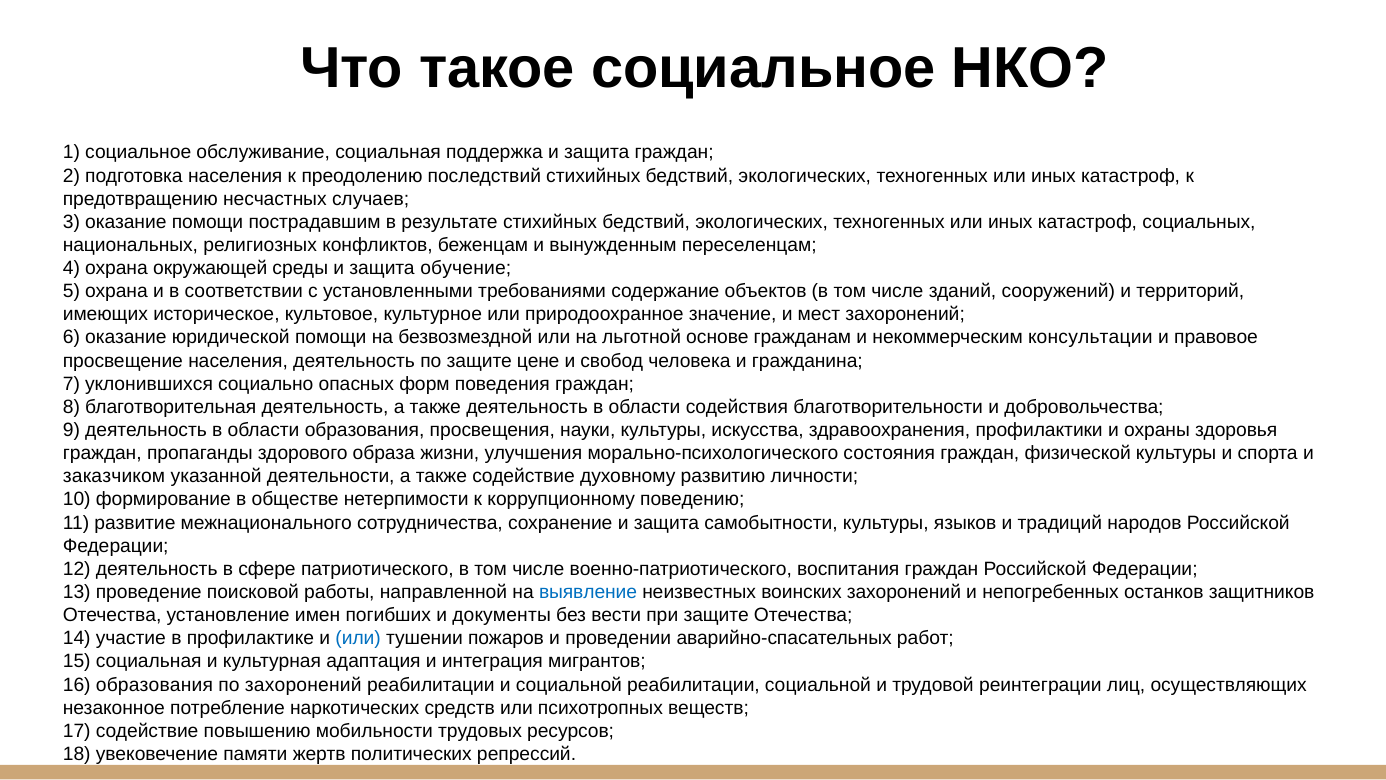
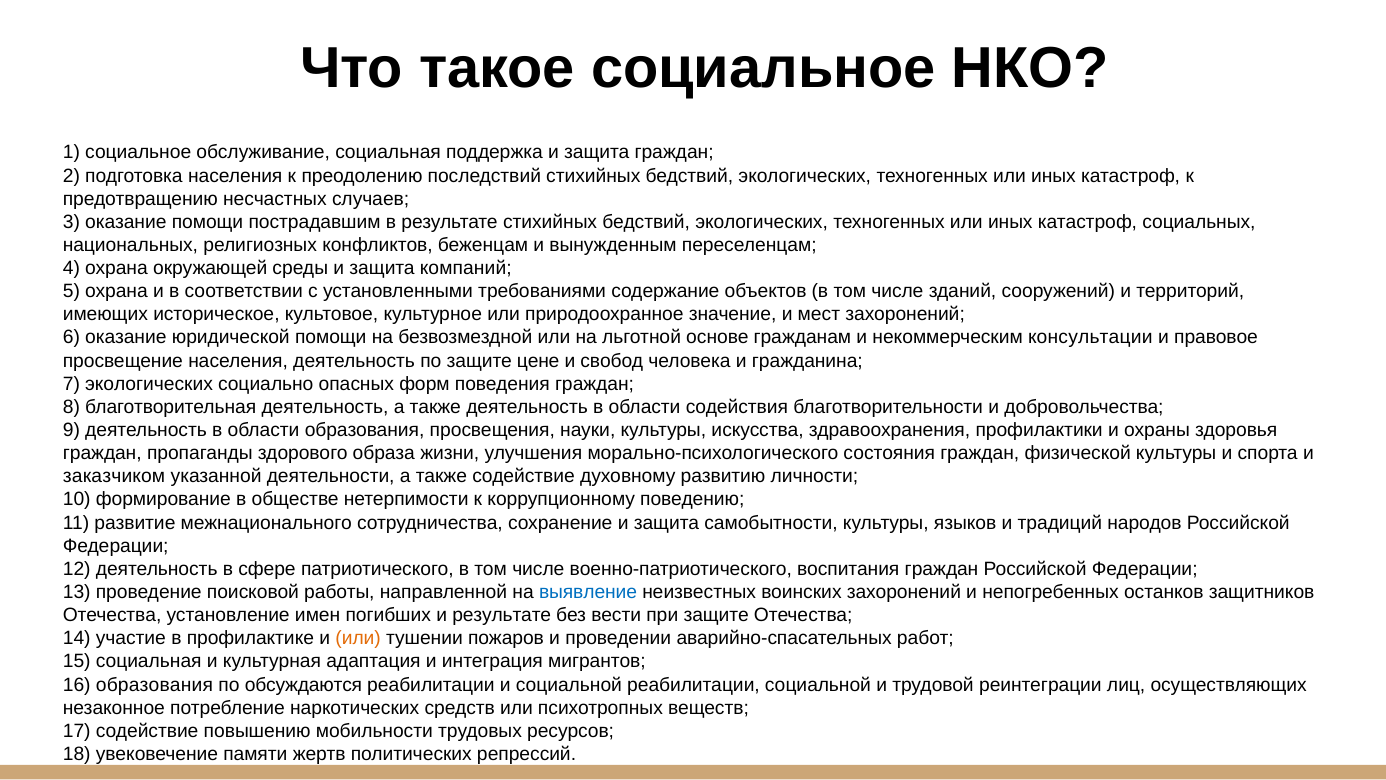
обучение: обучение -> компаний
7 уклонившихся: уклонившихся -> экологических
и документы: документы -> результате
или at (358, 638) colour: blue -> orange
по захоронений: захоронений -> обсуждаются
